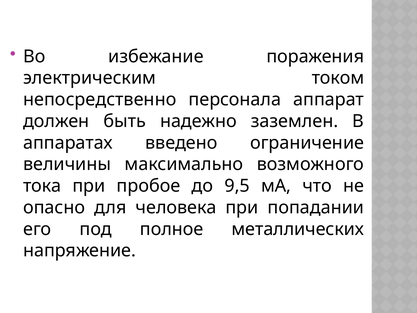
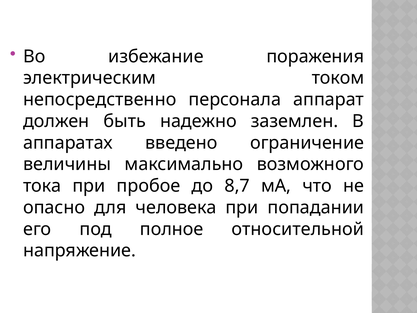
9,5: 9,5 -> 8,7
металлических: металлических -> относительной
